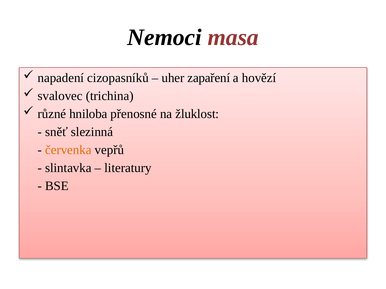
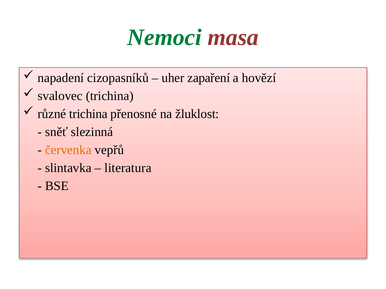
Nemoci colour: black -> green
různé hniloba: hniloba -> trichina
literatury: literatury -> literatura
